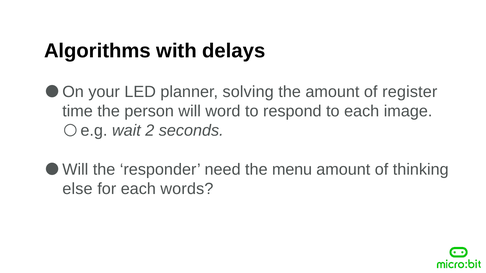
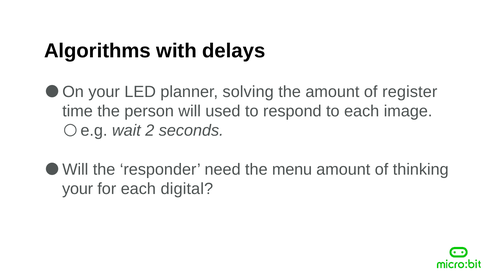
word: word -> used
else at (77, 189): else -> your
words: words -> digital
